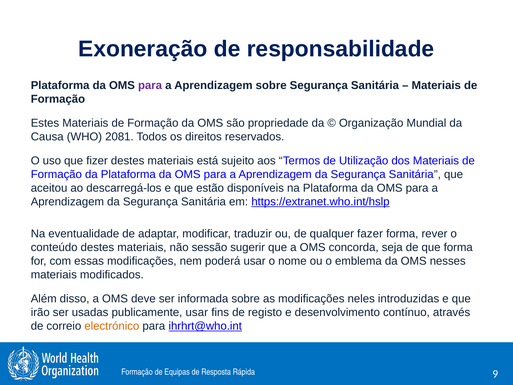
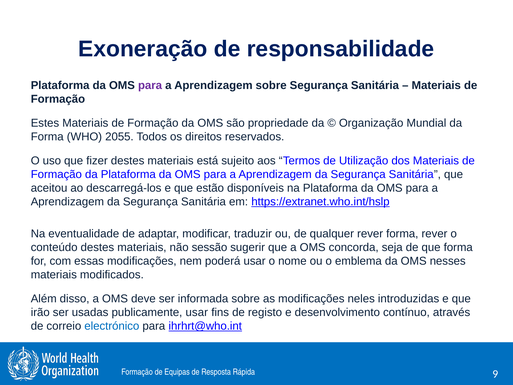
Causa at (47, 137): Causa -> Forma
2081: 2081 -> 2055
qualquer fazer: fazer -> rever
electrónico colour: orange -> blue
